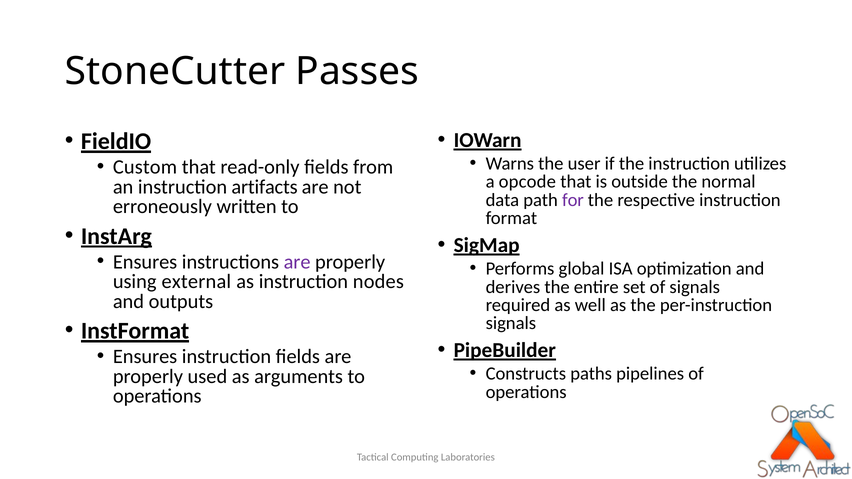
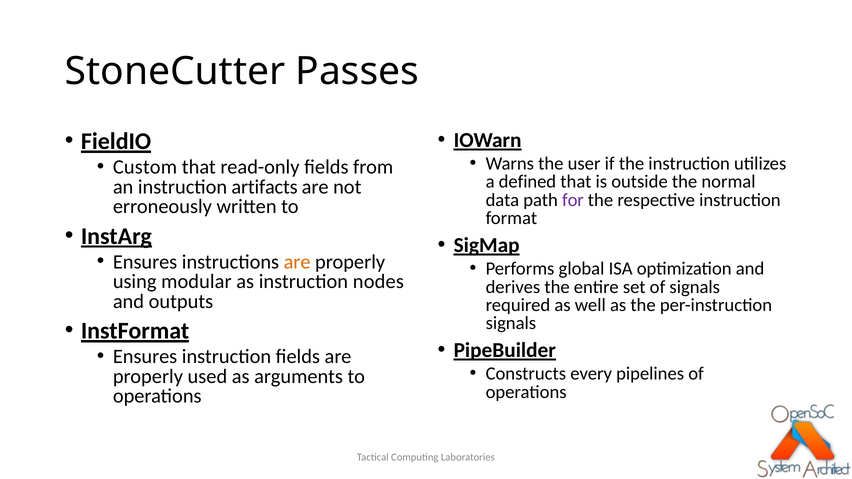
opcode: opcode -> defined
are at (297, 262) colour: purple -> orange
external: external -> modular
paths: paths -> every
